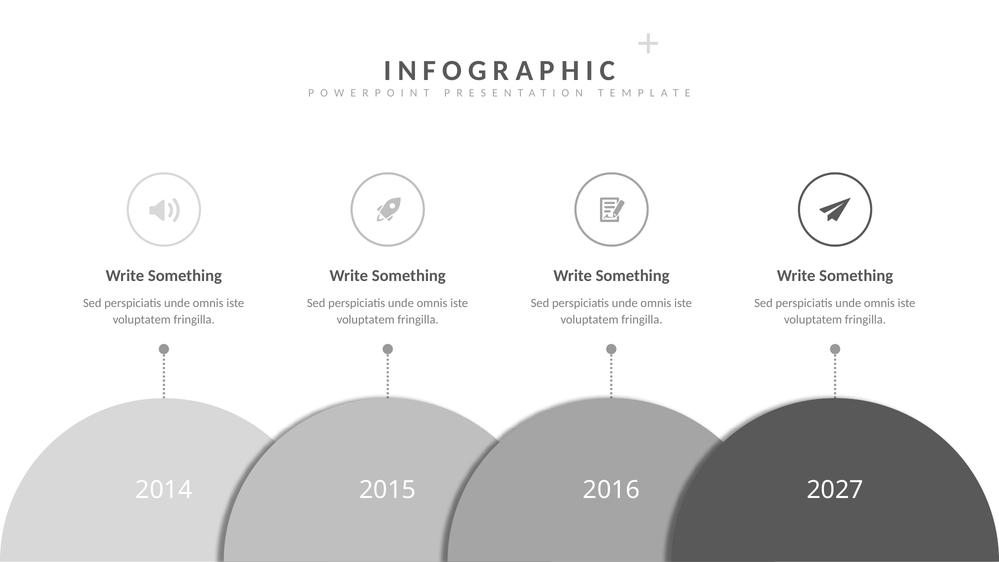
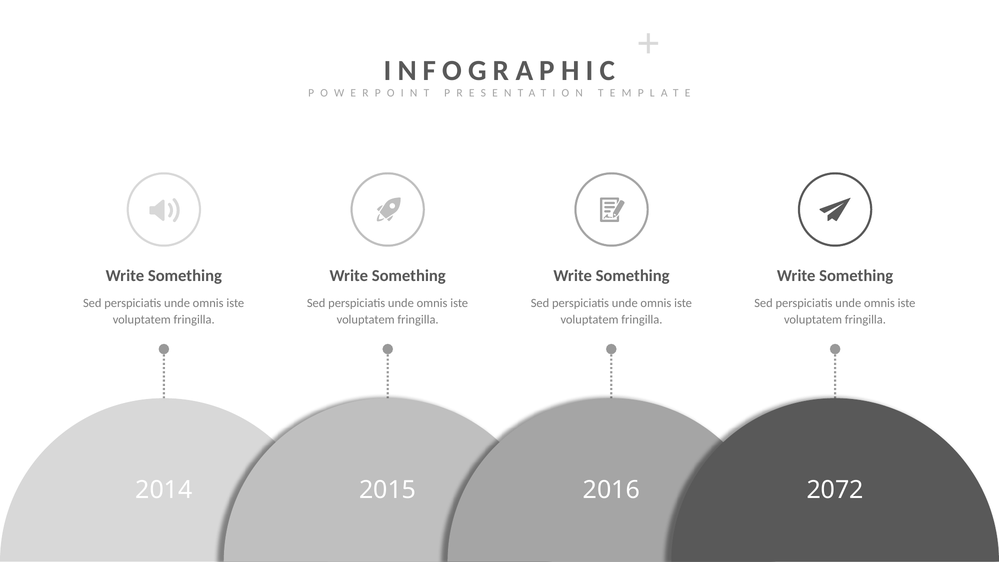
2027: 2027 -> 2072
